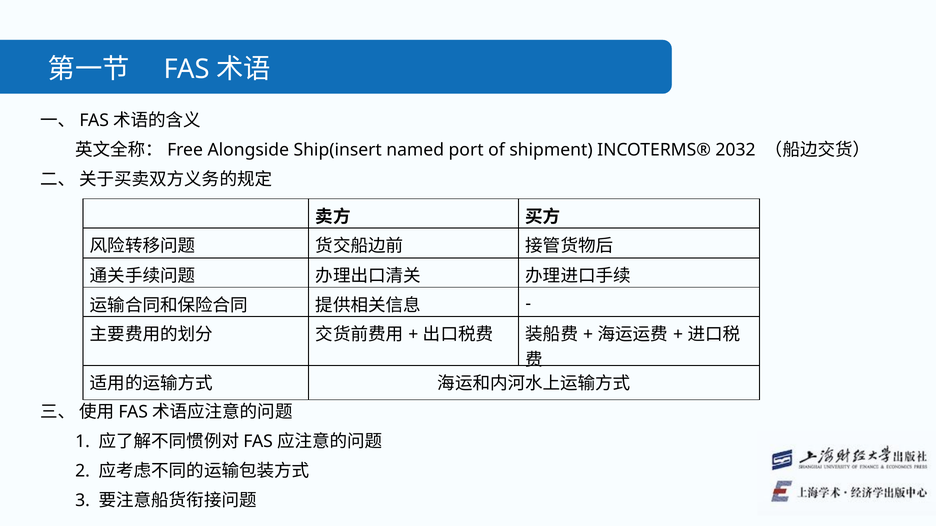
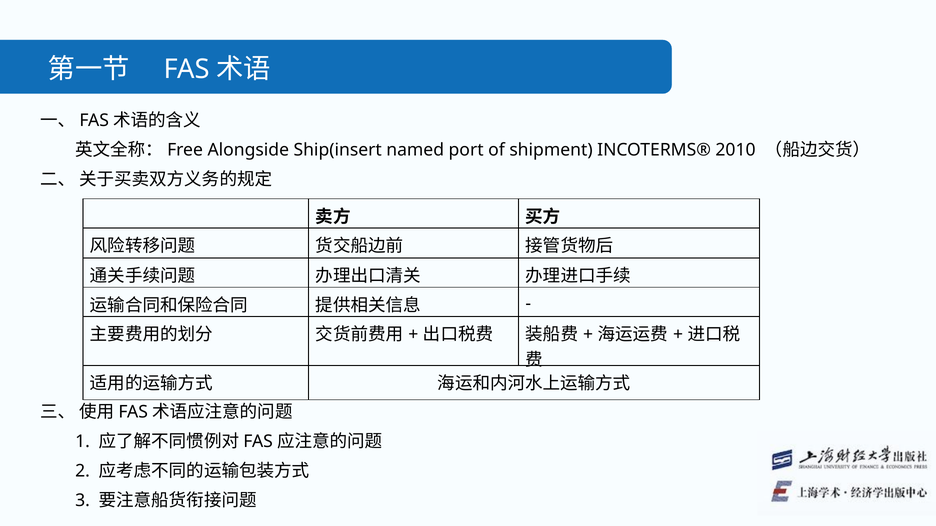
2032: 2032 -> 2010
